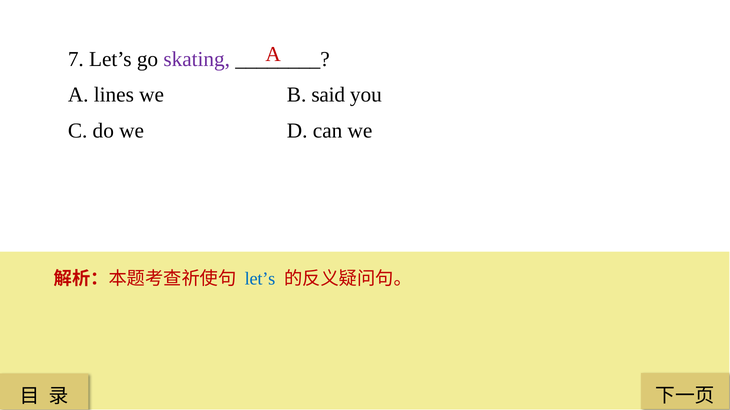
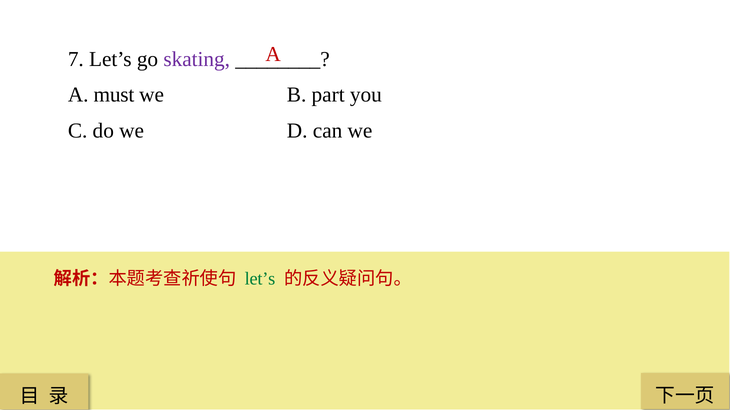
lines: lines -> must
said: said -> part
let’s at (260, 279) colour: blue -> green
